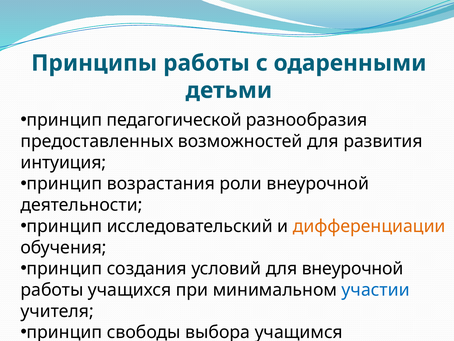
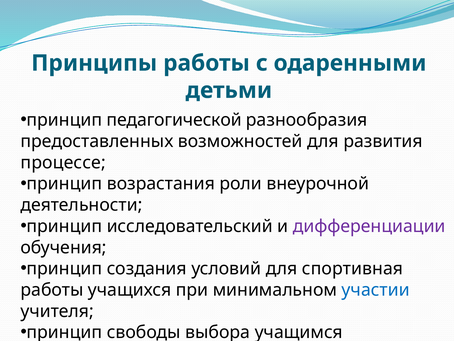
интуиция: интуиция -> процессе
дифференциации colour: orange -> purple
для внеурочной: внеурочной -> спортивная
